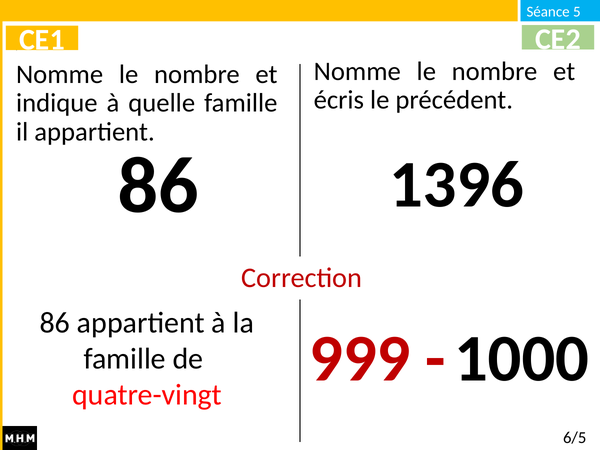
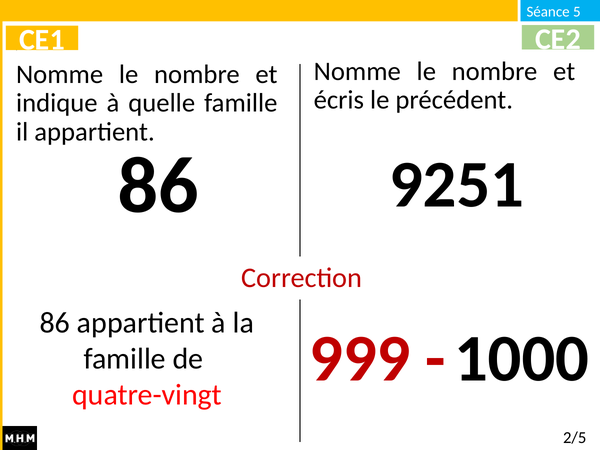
1396: 1396 -> 9251
6/5: 6/5 -> 2/5
